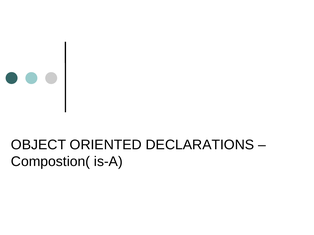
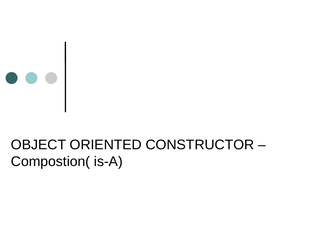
DECLARATIONS: DECLARATIONS -> CONSTRUCTOR
